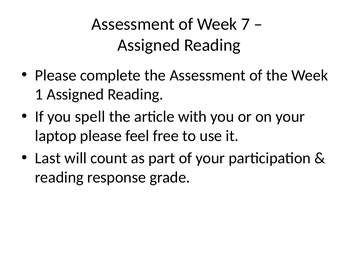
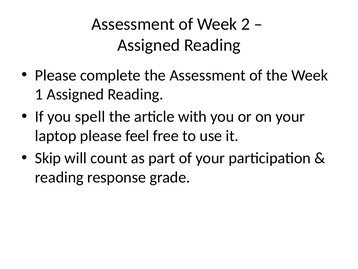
7: 7 -> 2
Last: Last -> Skip
